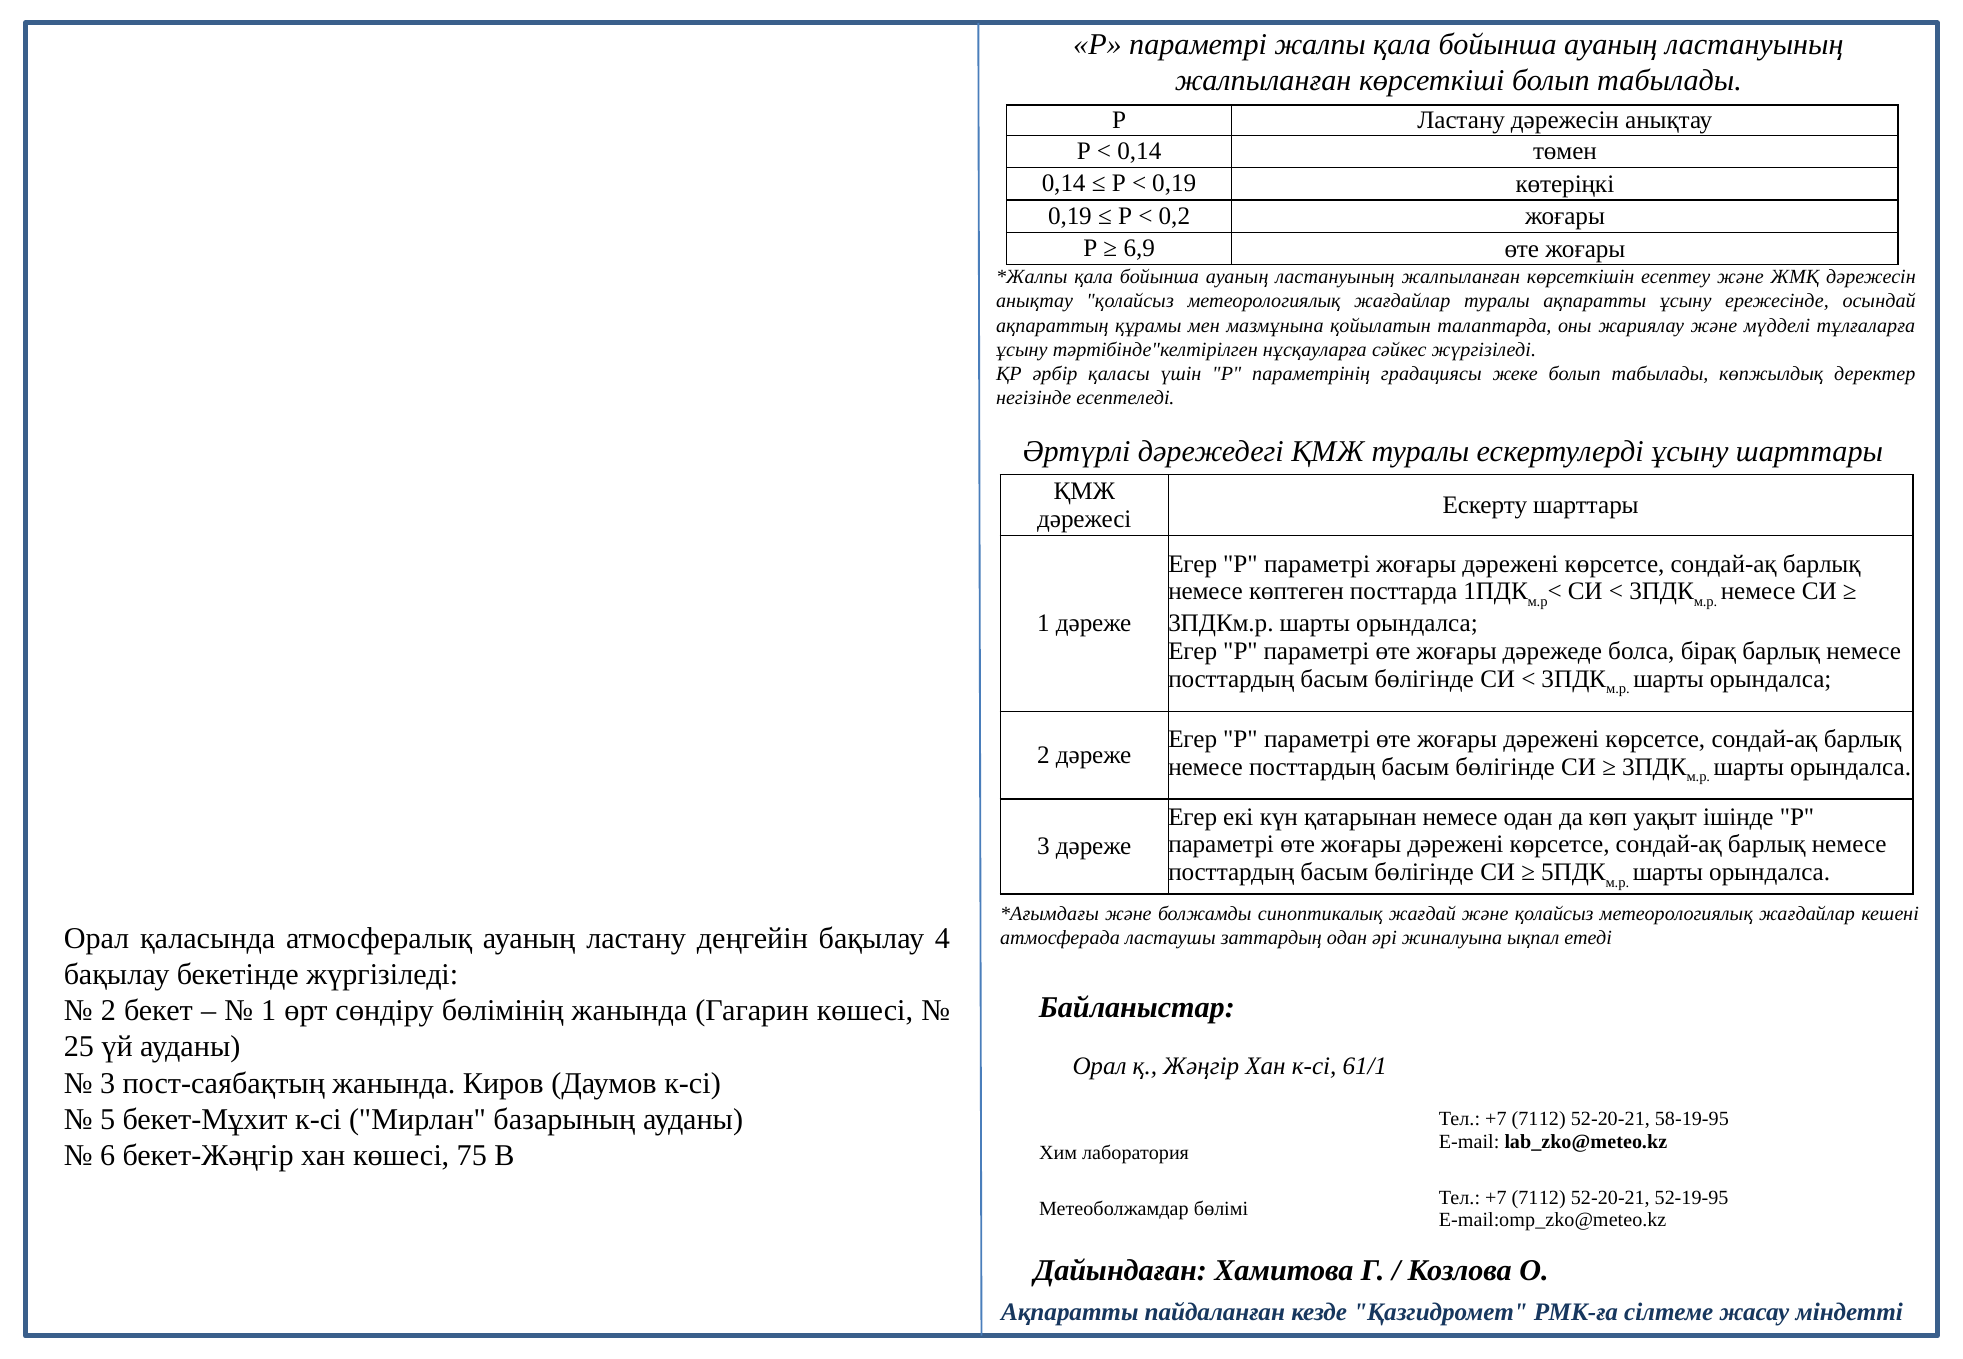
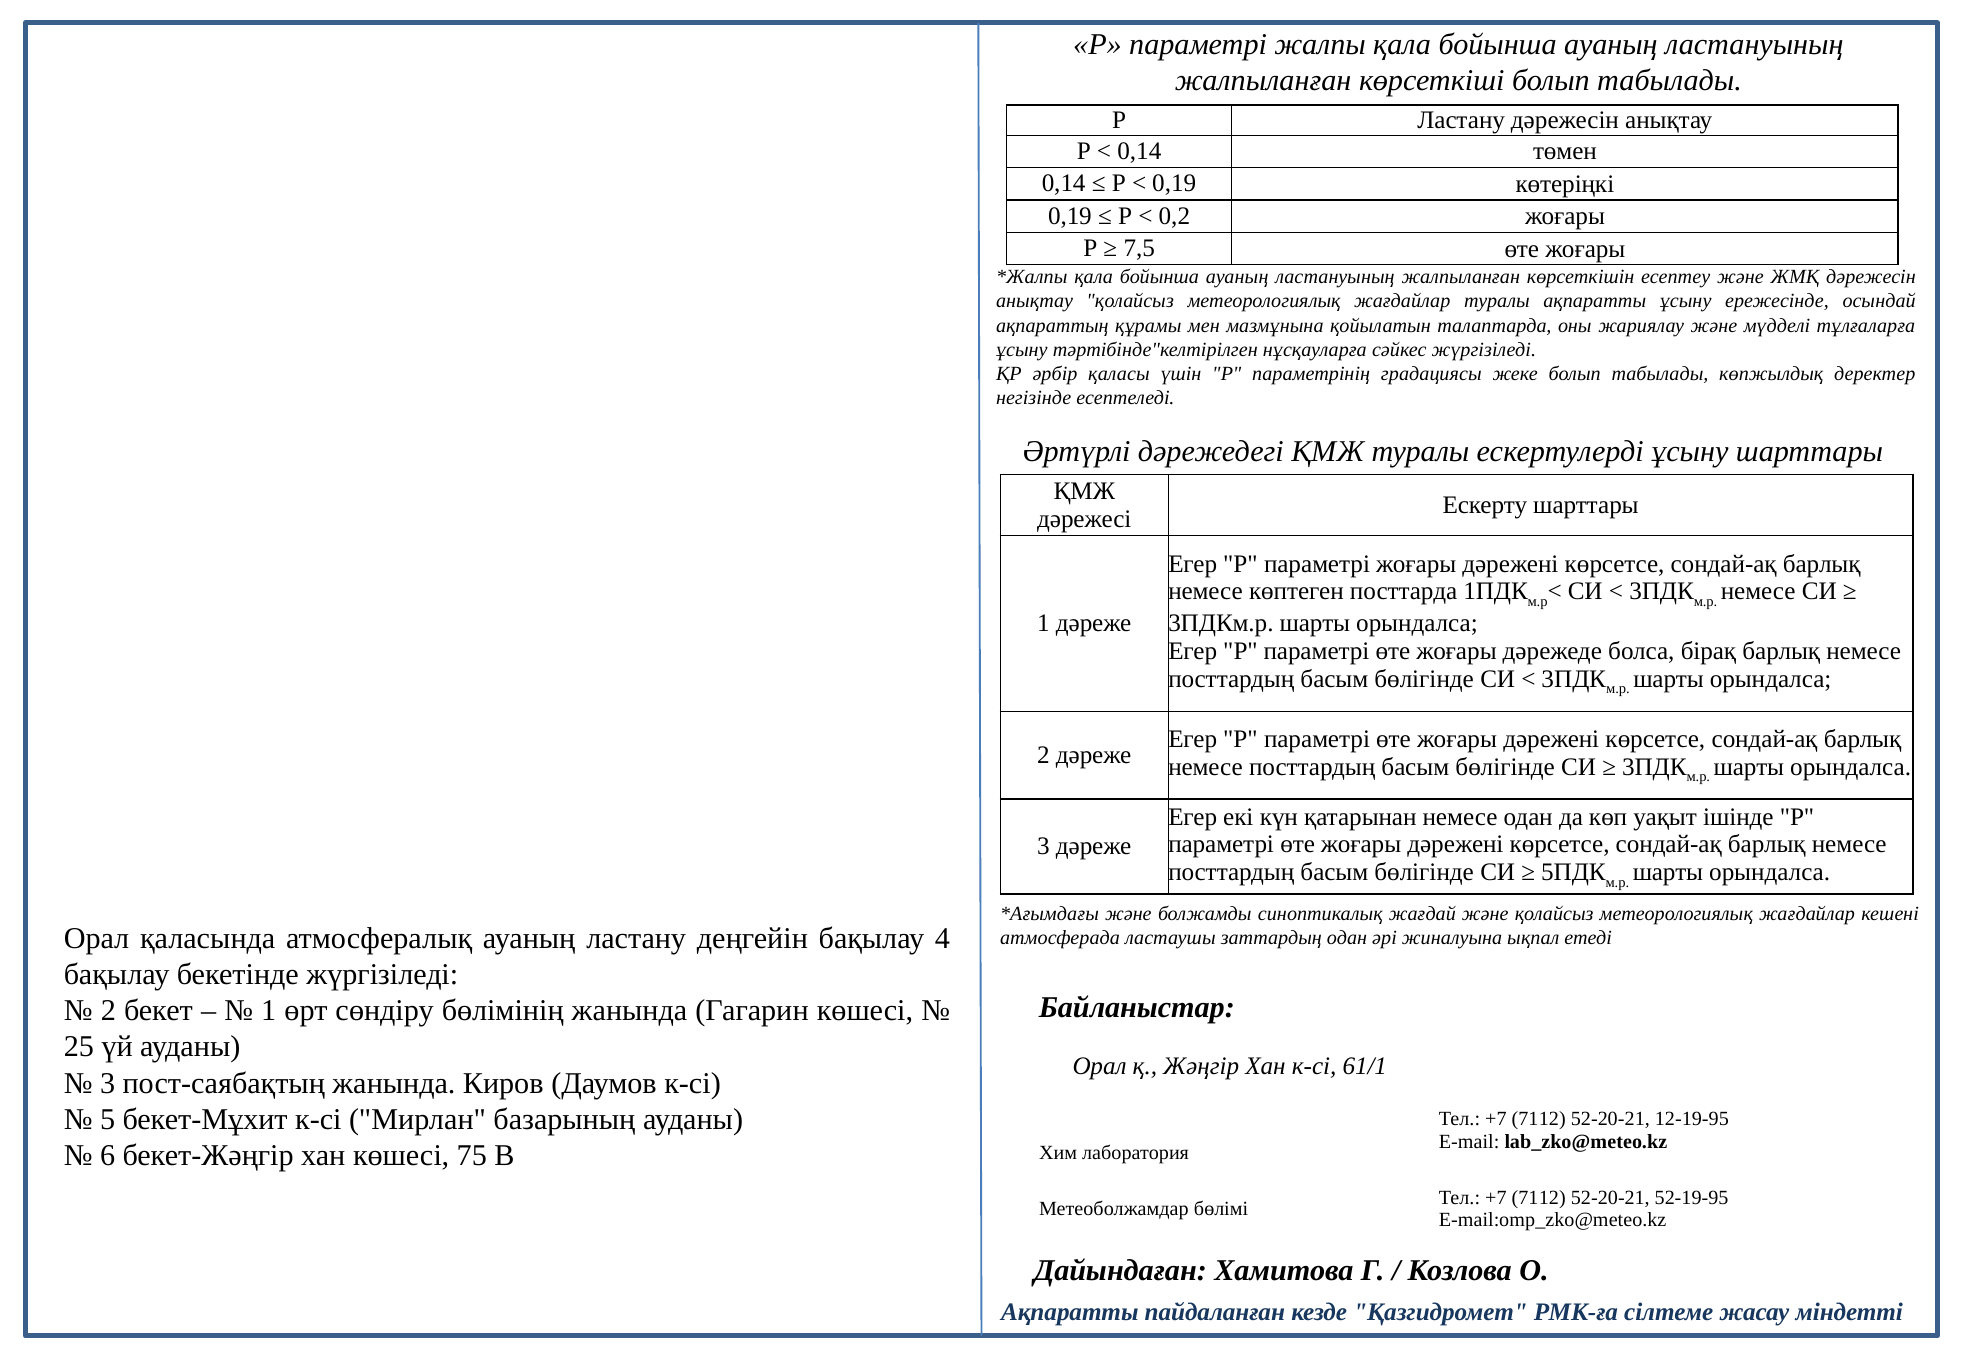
6,9: 6,9 -> 7,5
58-19-95: 58-19-95 -> 12-19-95
